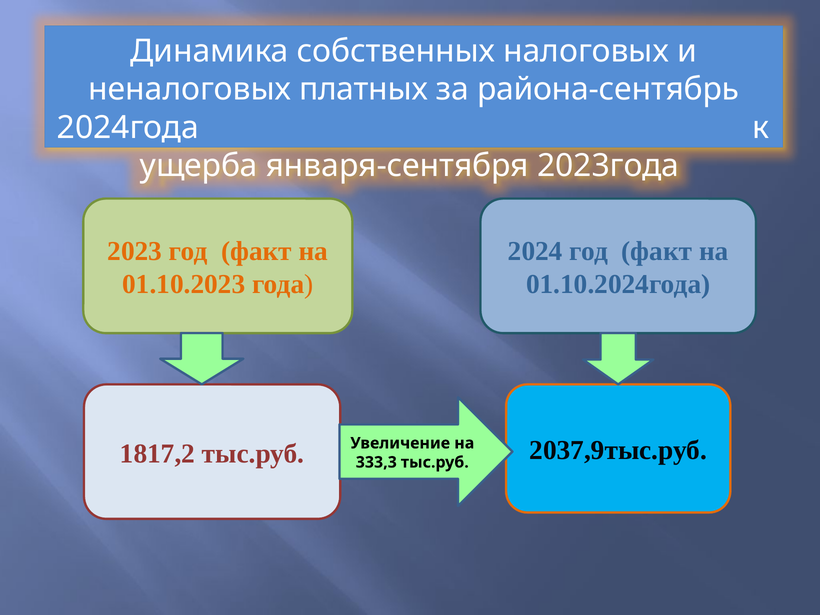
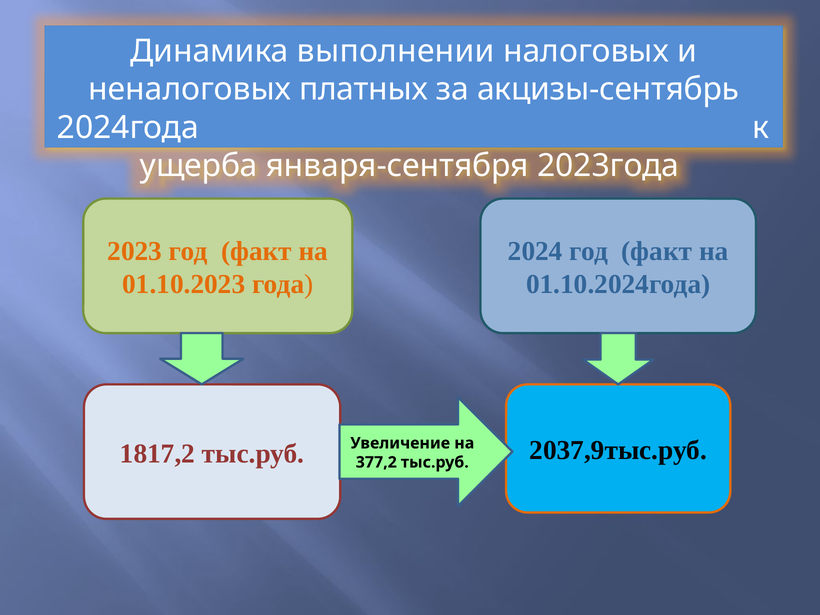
собственных: собственных -> выполнении
района-сентябрь: района-сентябрь -> акцизы-сентябрь
333,3: 333,3 -> 377,2
